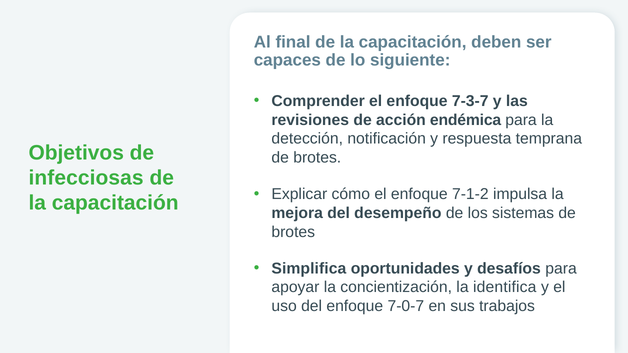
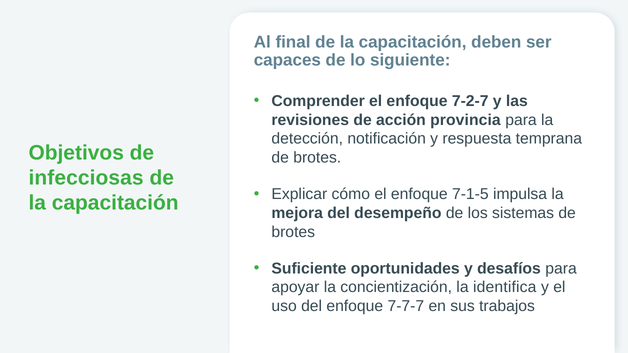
7-3-7: 7-3-7 -> 7-2-7
endémica: endémica -> provincia
7-1-2: 7-1-2 -> 7-1-5
Simplifica: Simplifica -> Suficiente
7-0-7: 7-0-7 -> 7-7-7
